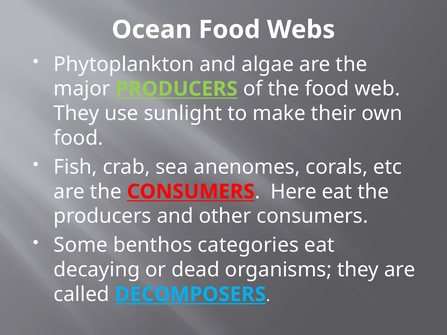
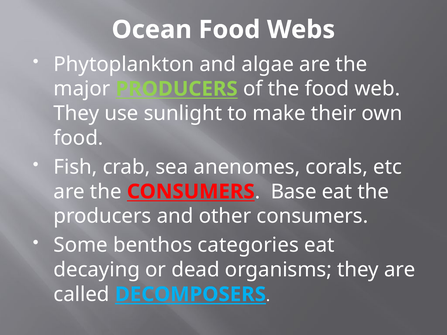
Here: Here -> Base
